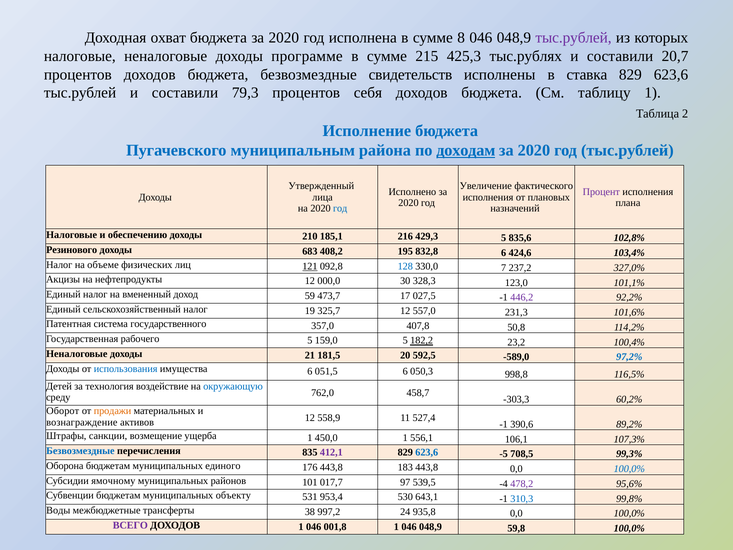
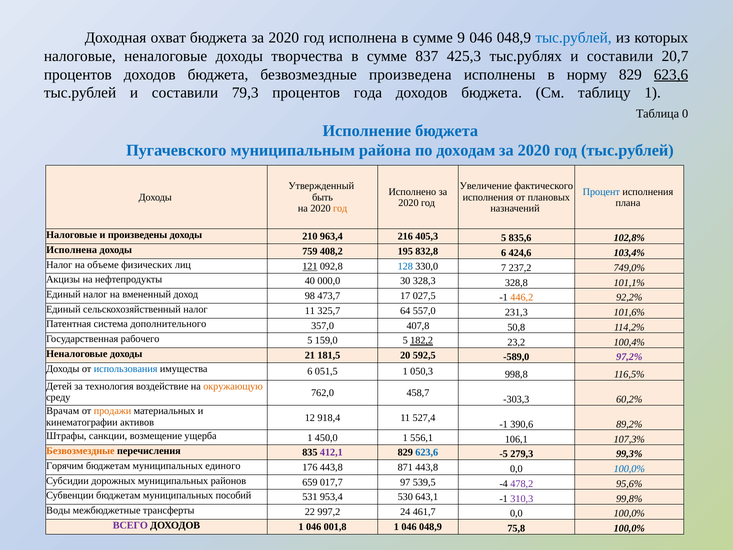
8: 8 -> 9
тыс.рублей at (574, 38) colour: purple -> blue
программе: программе -> творчества
215: 215 -> 837
свидетельств: свидетельств -> произведена
ставка: ставка -> норму
623,6 at (671, 74) underline: none -> present
себя: себя -> года
2: 2 -> 0
доходам underline: present -> none
Процент colour: purple -> blue
лица: лица -> быть
год at (340, 208) colour: blue -> orange
обеспечению: обеспечению -> произведены
185,1: 185,1 -> 963,4
429,3: 429,3 -> 405,3
Резинового at (72, 250): Резинового -> Исполнена
683: 683 -> 759
327,0%: 327,0% -> 749,0%
нефтепродукты 12: 12 -> 40
123,0: 123,0 -> 328,8
59: 59 -> 98
446,2 colour: purple -> orange
налог 19: 19 -> 11
325,7 12: 12 -> 64
государственного: государственного -> дополнительного
97,2% colour: blue -> purple
051,5 6: 6 -> 1
окружающую colour: blue -> orange
Оборот: Оборот -> Врачам
вознаграждение: вознаграждение -> кинематографии
558,9: 558,9 -> 918,4
Безвозмездные at (80, 451) colour: blue -> orange
708,5: 708,5 -> 279,3
Оборона: Оборона -> Горячим
183: 183 -> 871
ямочному: ямочному -> дорожных
101: 101 -> 659
объекту: объекту -> пособий
310,3 colour: blue -> purple
38: 38 -> 22
935,8: 935,8 -> 461,7
59,8: 59,8 -> 75,8
